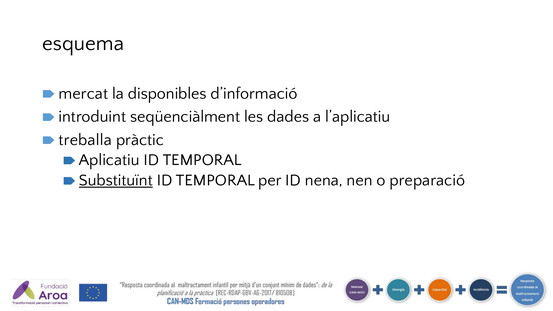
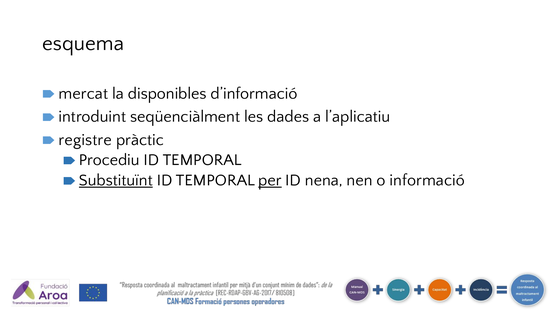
treballa: treballa -> registre
Aplicatiu: Aplicatiu -> Procediu
per underline: none -> present
preparació: preparació -> informació
